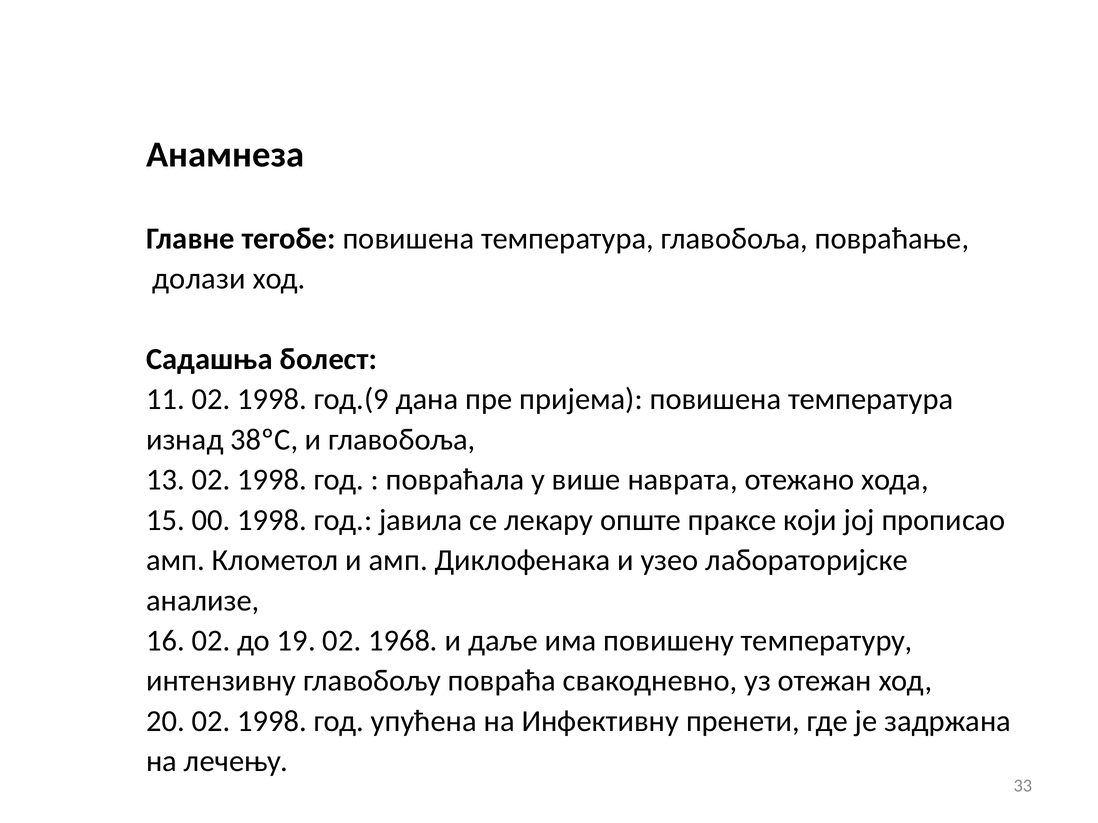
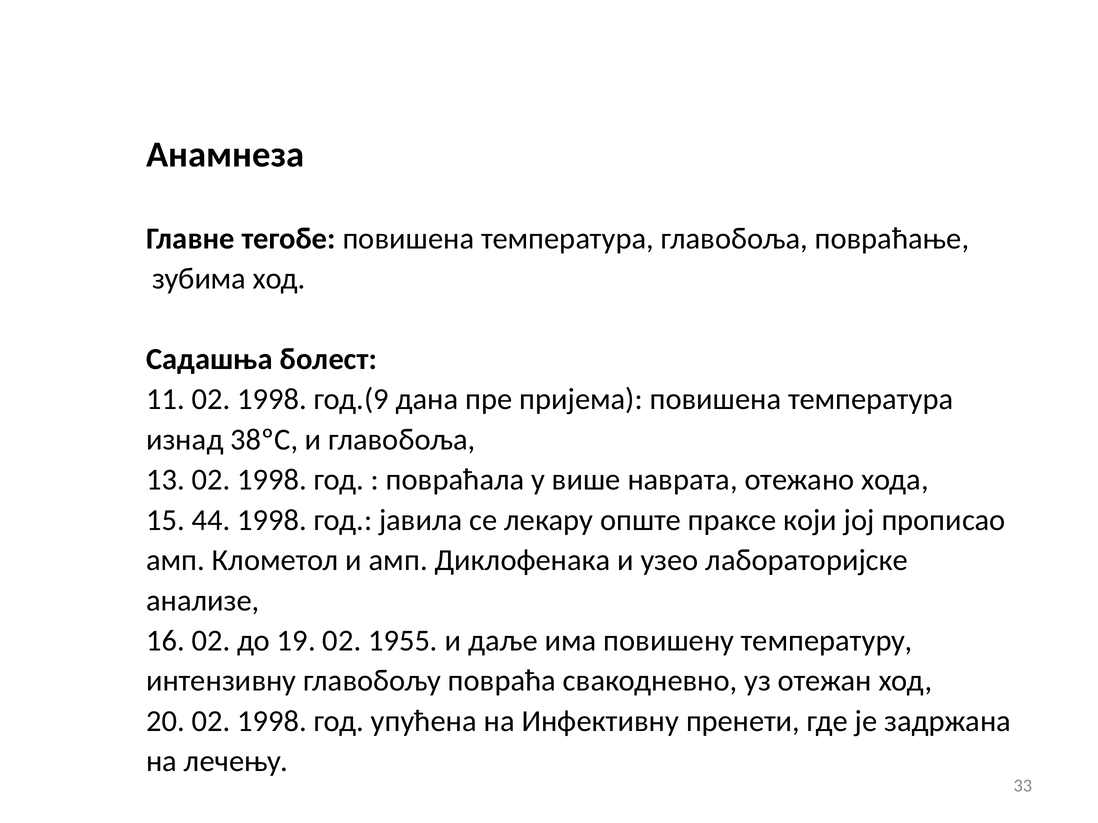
долази: долази -> зубима
00: 00 -> 44
1968: 1968 -> 1955
